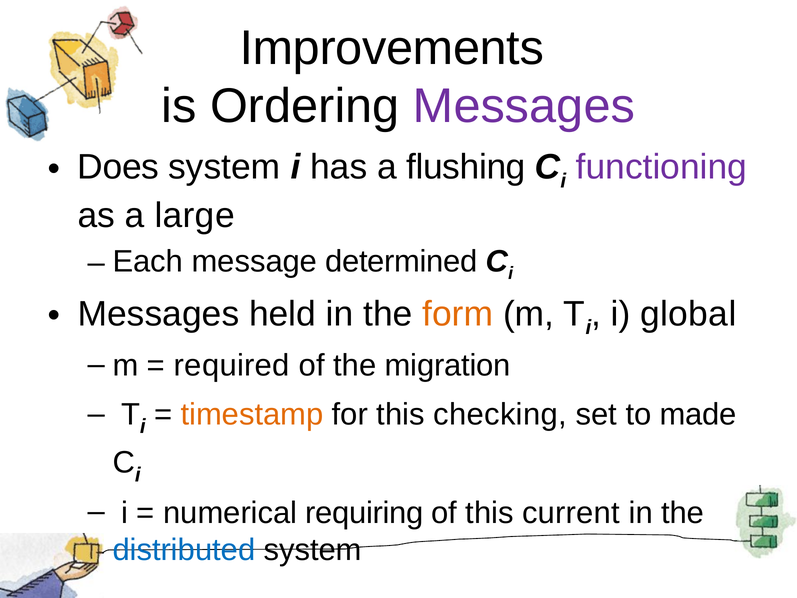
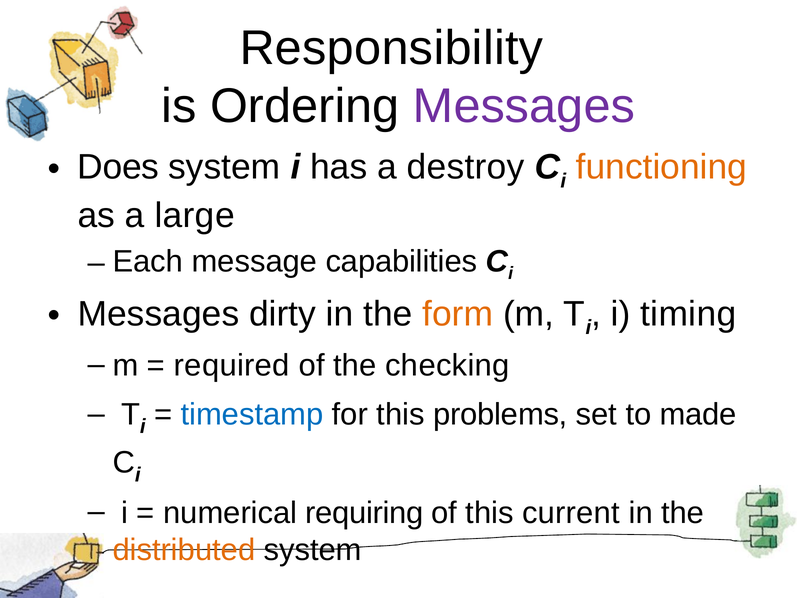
Improvements: Improvements -> Responsibility
flushing: flushing -> destroy
functioning colour: purple -> orange
determined: determined -> capabilities
held: held -> dirty
global: global -> timing
migration: migration -> checking
timestamp colour: orange -> blue
checking: checking -> problems
distributed colour: blue -> orange
